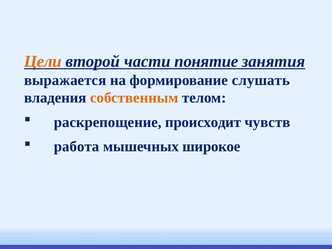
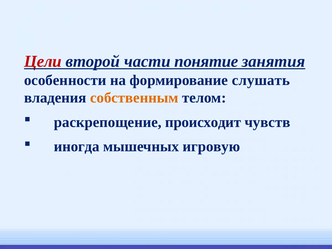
Цели colour: orange -> red
выражается: выражается -> особенности
работа: работа -> иногда
широкое: широкое -> игровую
